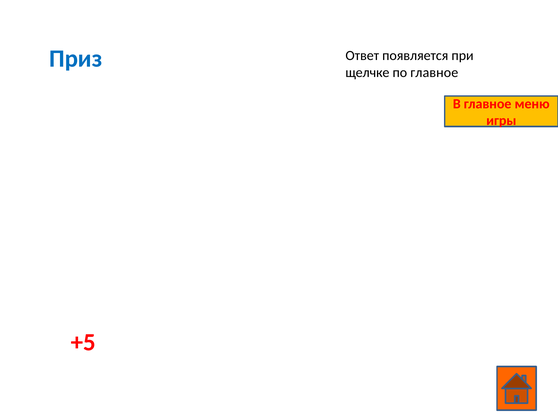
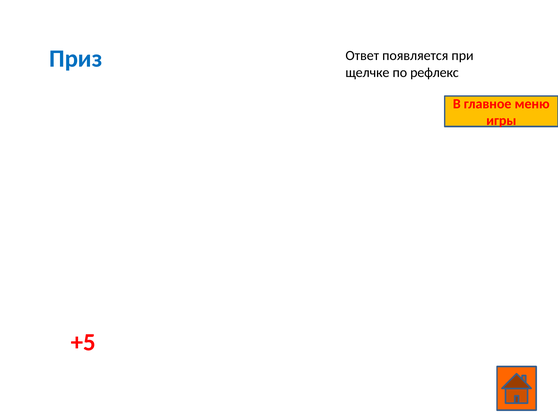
по главное: главное -> рефлекс
